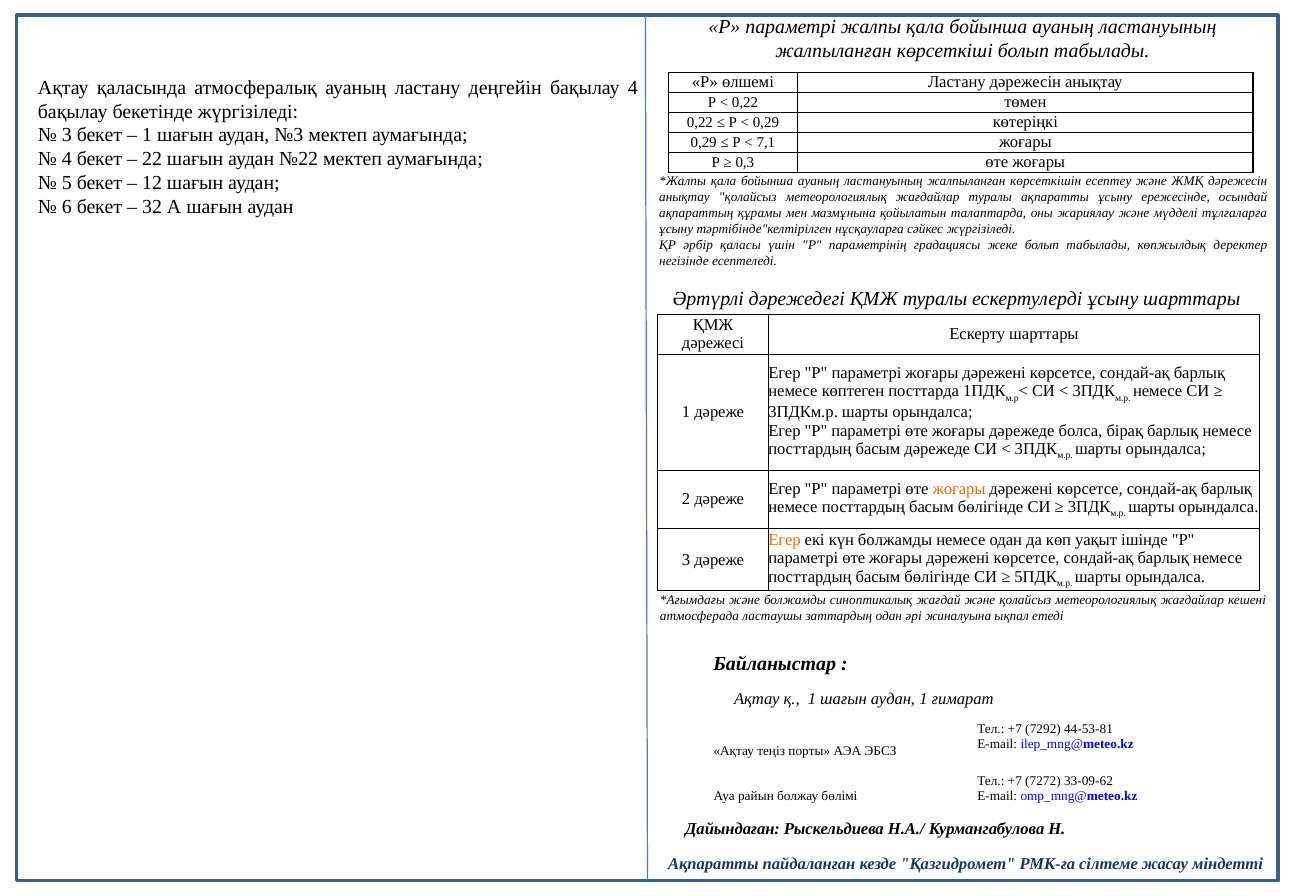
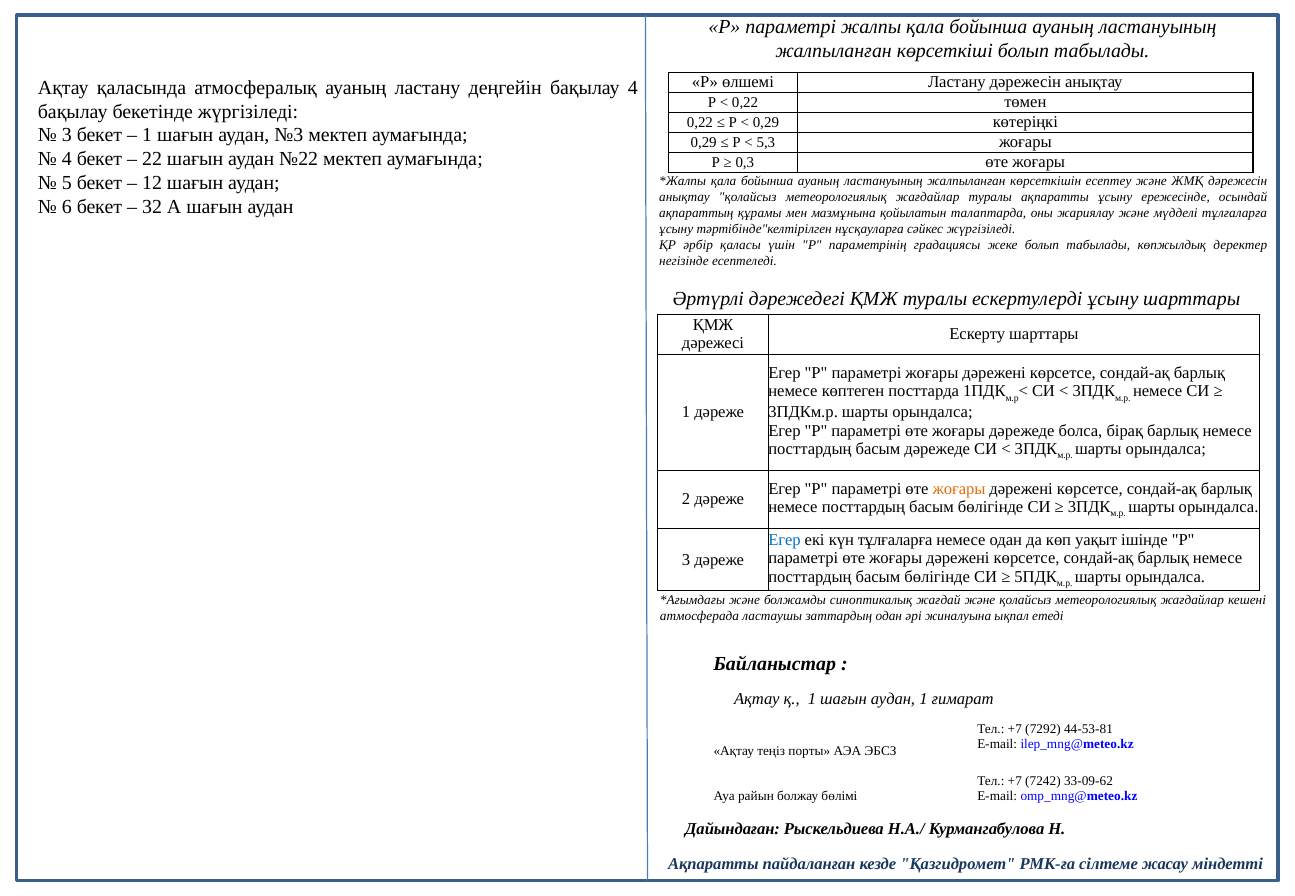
7,1: 7,1 -> 5,3
Егер at (785, 540) colour: orange -> blue
күн болжамды: болжамды -> тұлғаларға
7272: 7272 -> 7242
